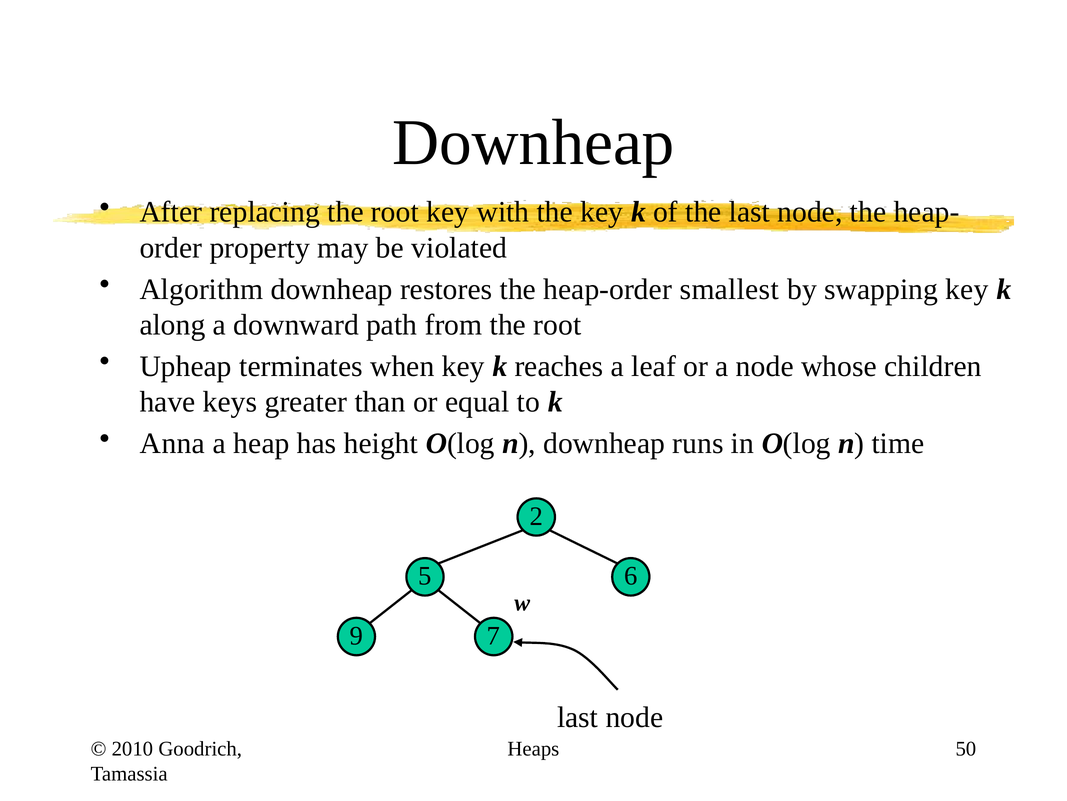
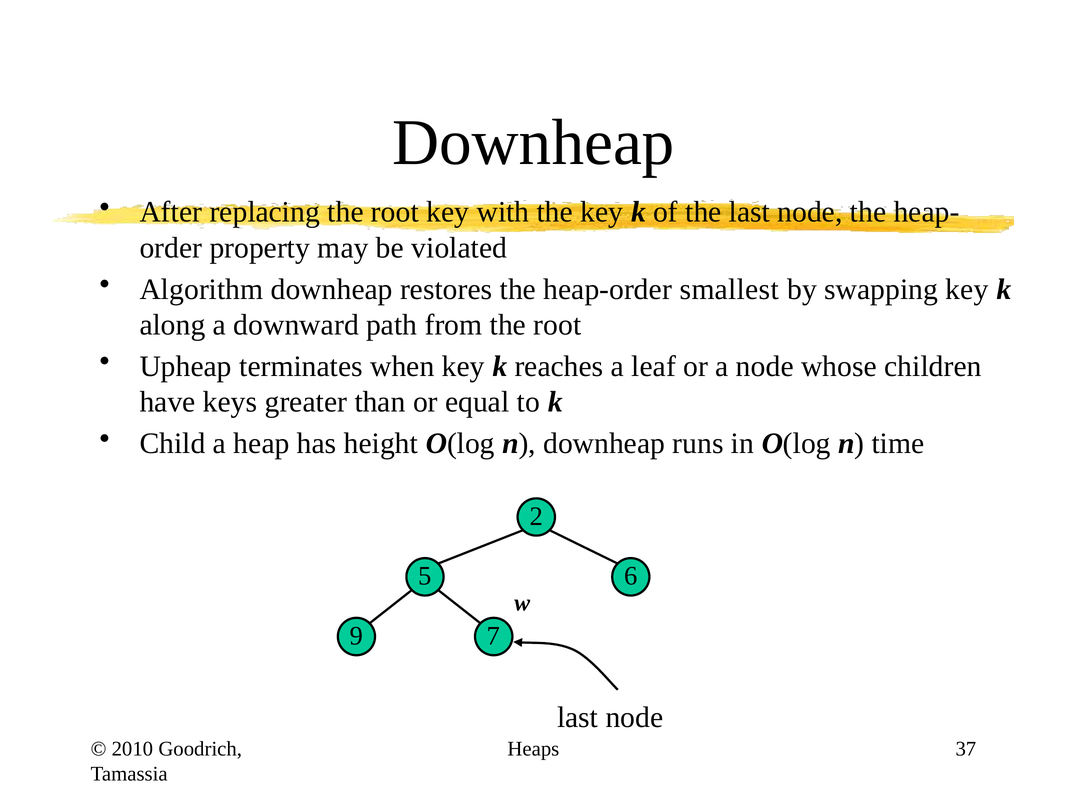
Anna: Anna -> Child
50: 50 -> 37
